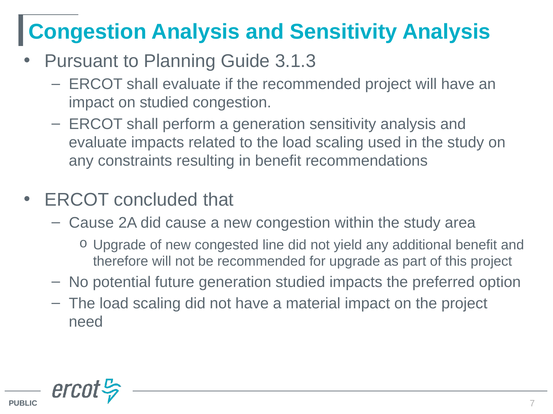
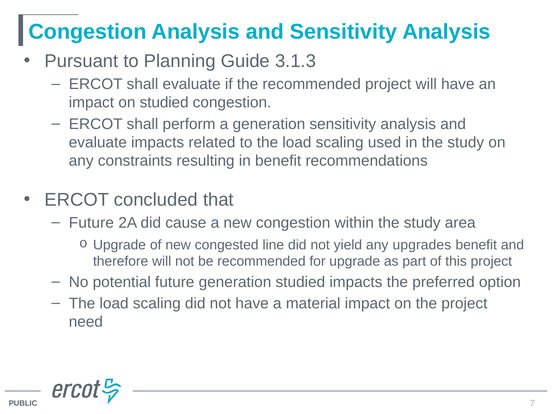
Cause at (91, 223): Cause -> Future
additional: additional -> upgrades
